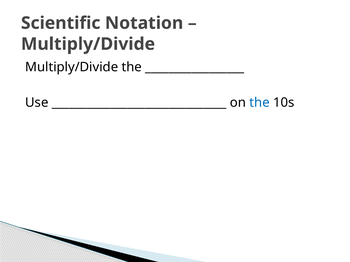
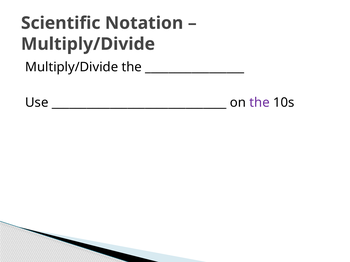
the at (260, 103) colour: blue -> purple
